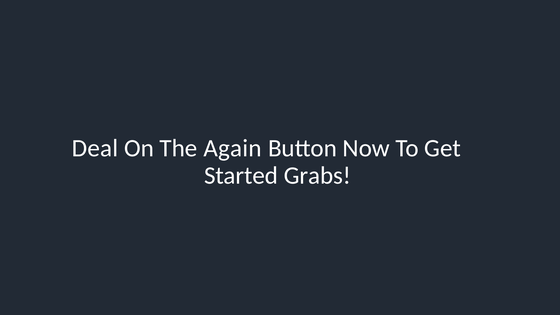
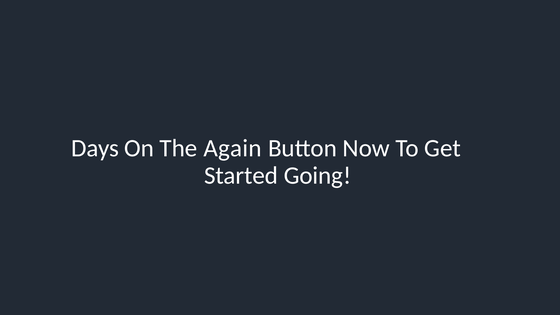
Deal: Deal -> Days
Grabs: Grabs -> Going
